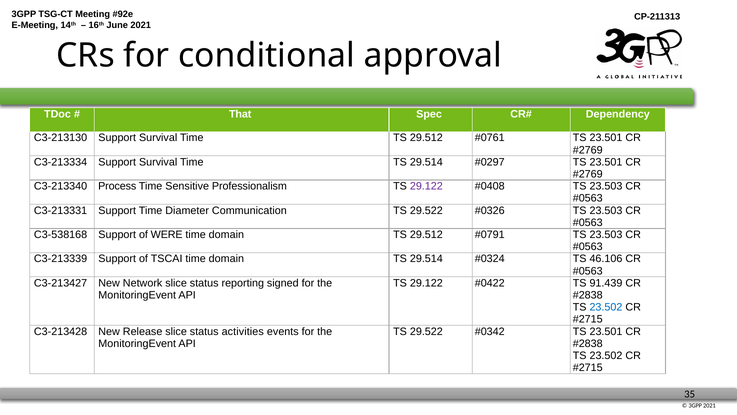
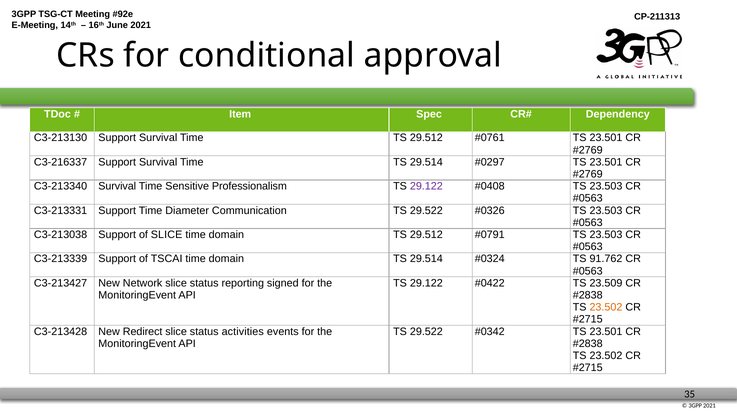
That: That -> Item
C3-213334: C3-213334 -> C3-216337
C3-213340 Process: Process -> Survival
C3-538168: C3-538168 -> C3-213038
of WERE: WERE -> SLICE
46.106: 46.106 -> 91.762
91.439: 91.439 -> 23.509
23.502 at (606, 307) colour: blue -> orange
Release: Release -> Redirect
